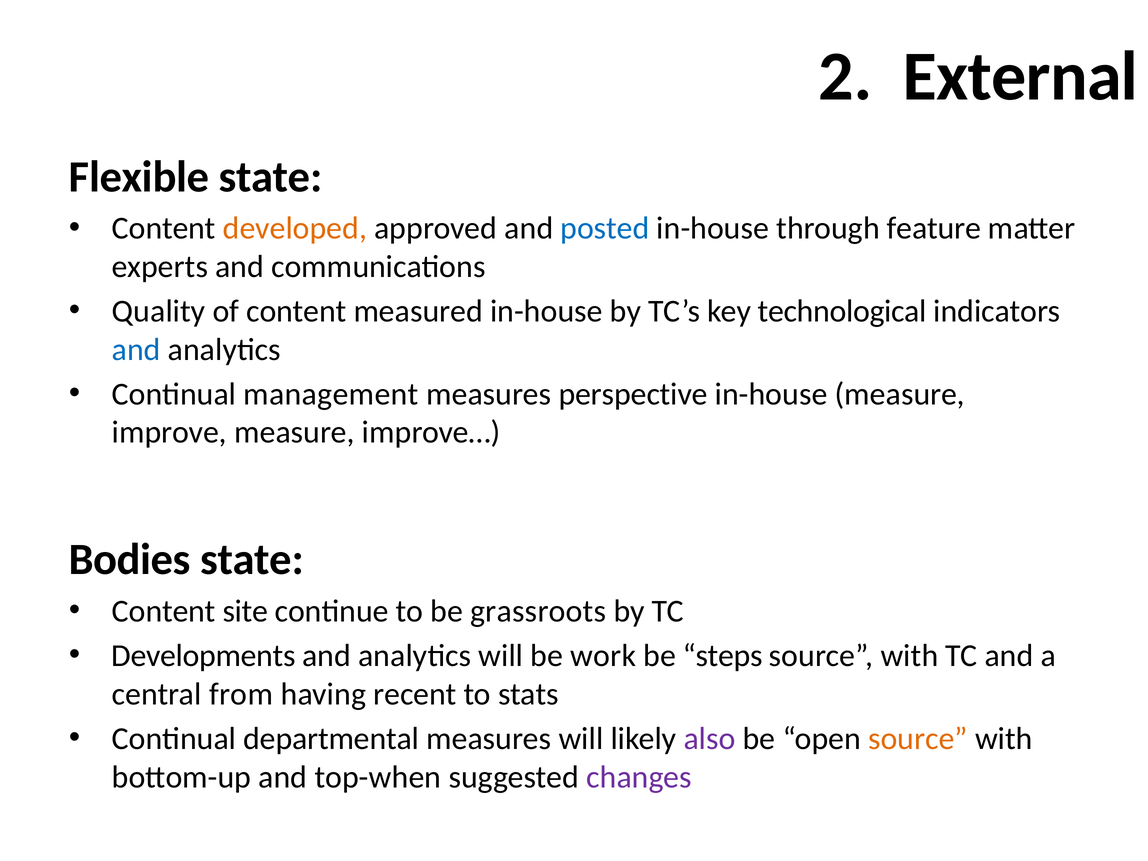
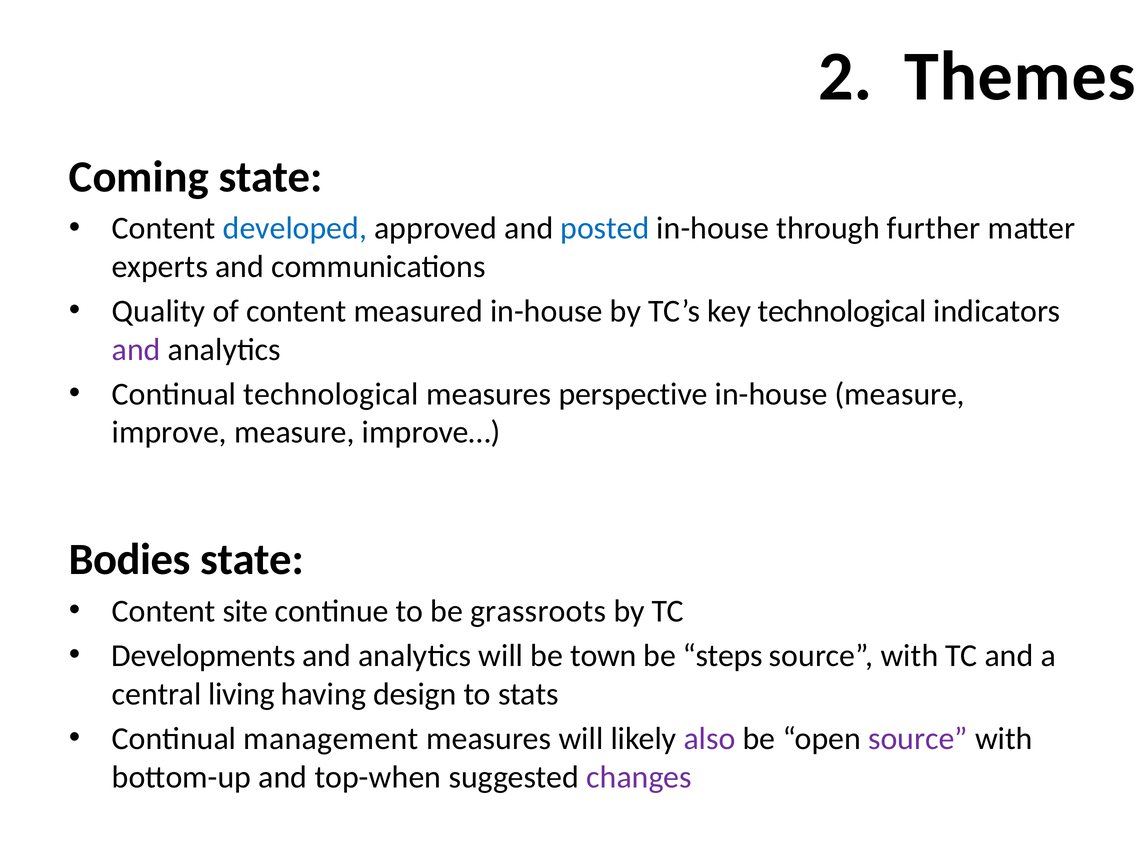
External: External -> Themes
Flexible: Flexible -> Coming
developed colour: orange -> blue
feature: feature -> further
and at (136, 350) colour: blue -> purple
Continual management: management -> technological
work: work -> town
from: from -> living
recent: recent -> design
departmental: departmental -> management
source at (918, 739) colour: orange -> purple
